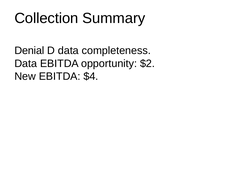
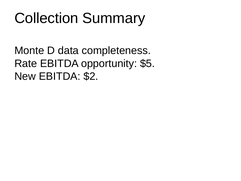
Denial: Denial -> Monte
Data at (26, 63): Data -> Rate
$2: $2 -> $5
$4: $4 -> $2
